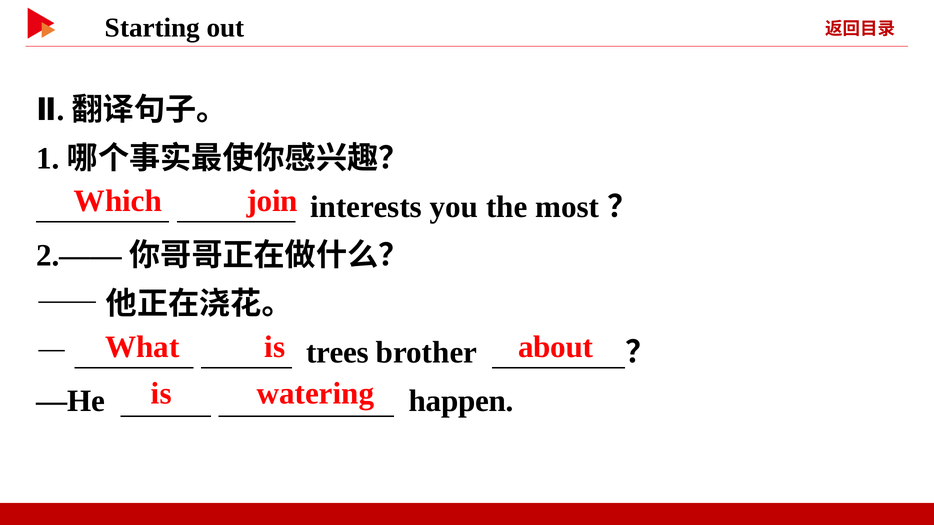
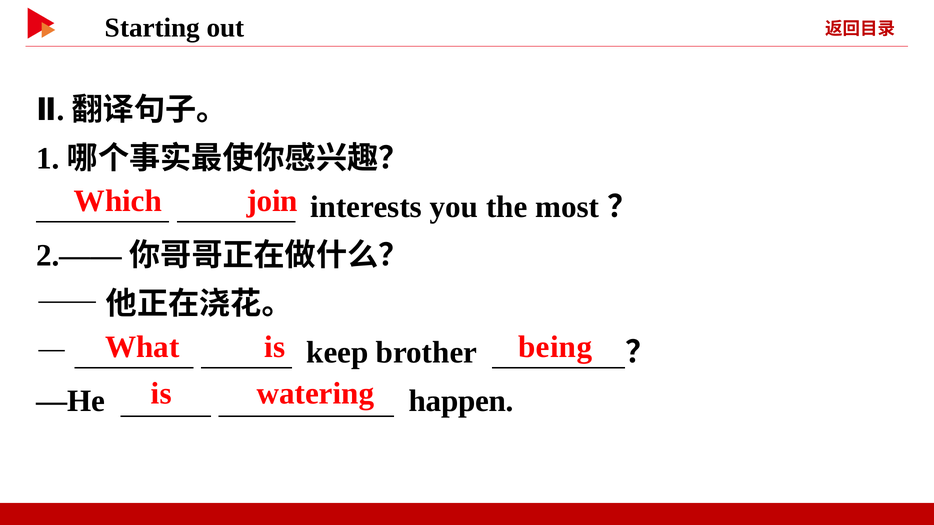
about: about -> being
trees: trees -> keep
